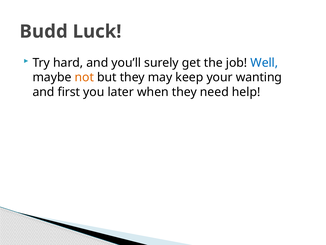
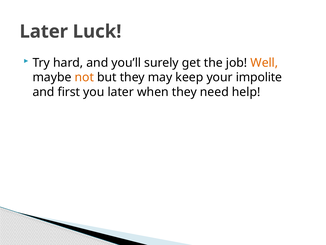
Budd at (44, 31): Budd -> Later
Well colour: blue -> orange
wanting: wanting -> impolite
